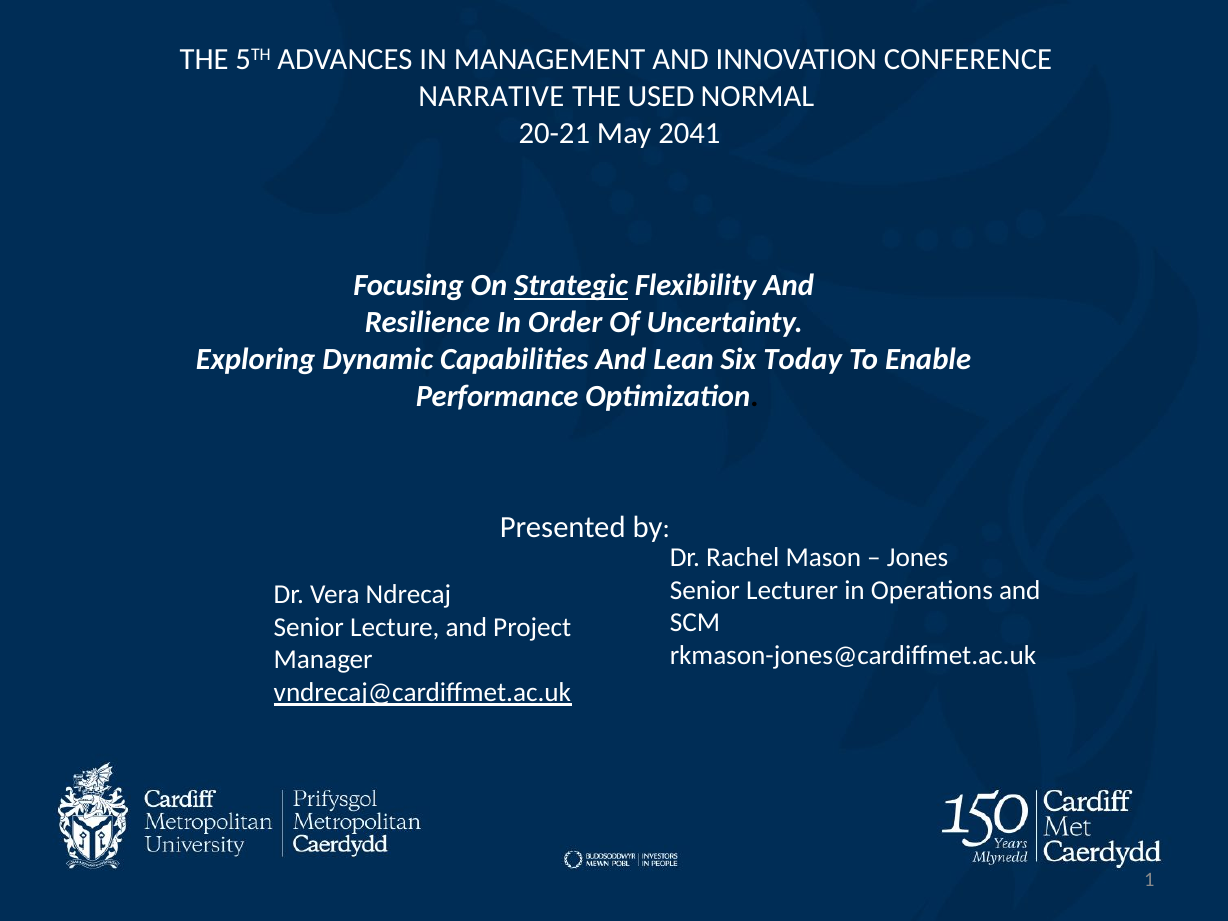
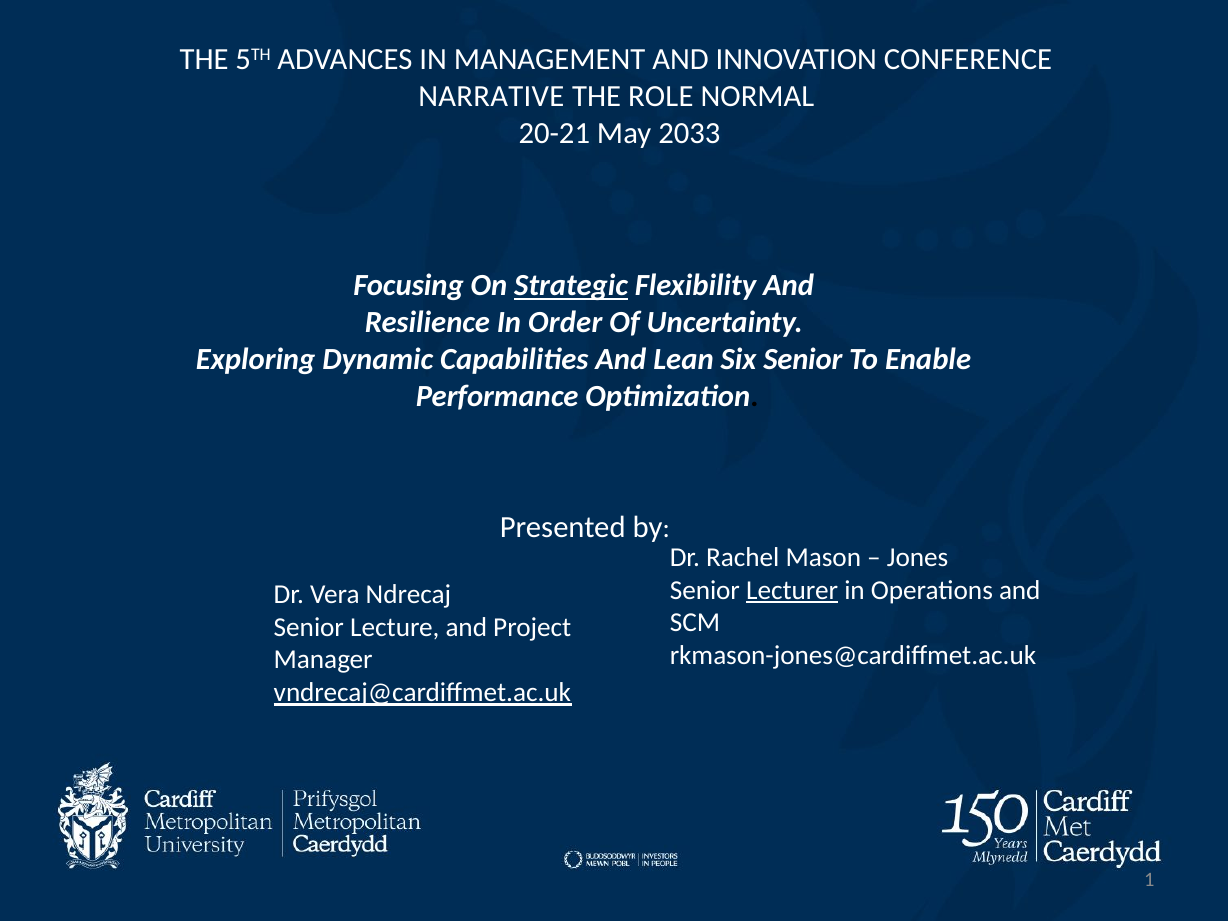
USED: USED -> ROLE
2041: 2041 -> 2033
Six Today: Today -> Senior
Lecturer underline: none -> present
